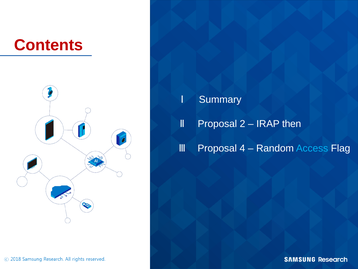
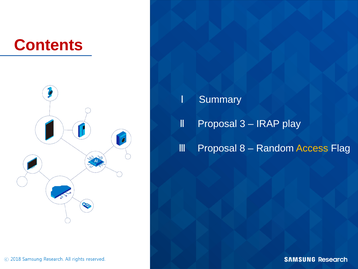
2: 2 -> 3
then: then -> play
4: 4 -> 8
Access colour: light blue -> yellow
